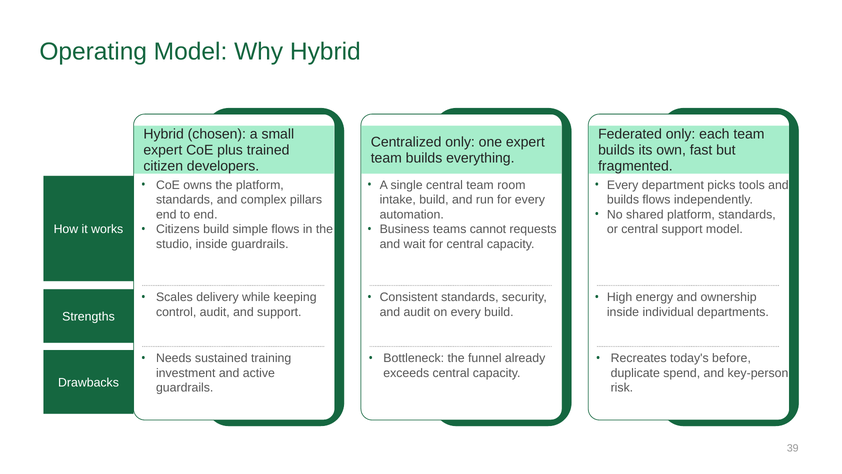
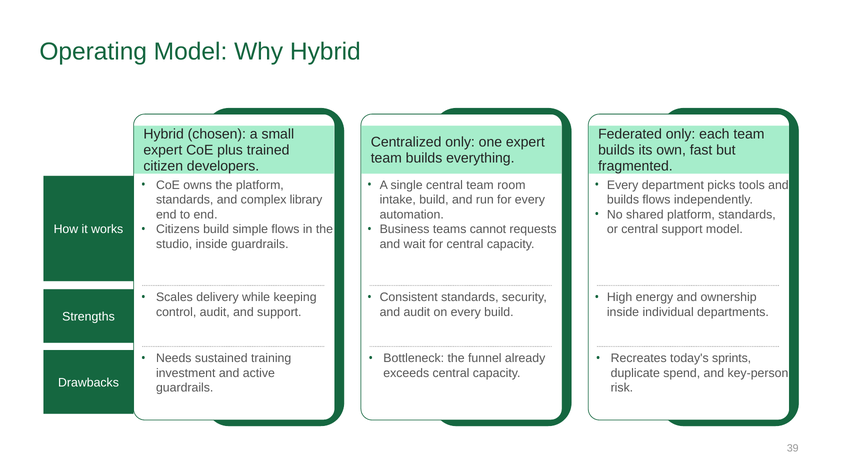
pillars: pillars -> library
before: before -> sprints
